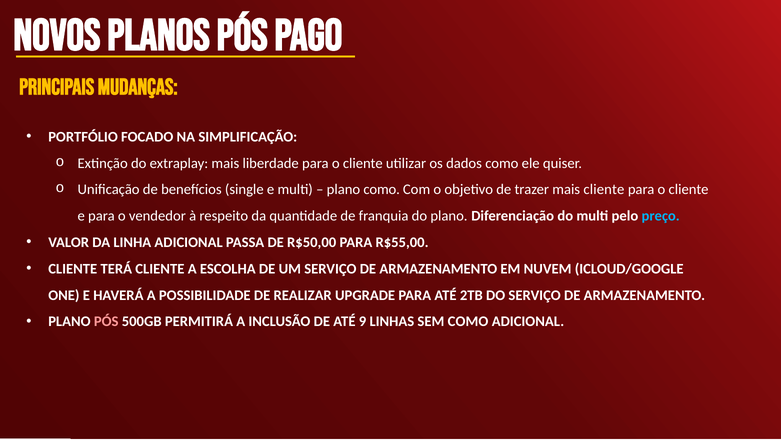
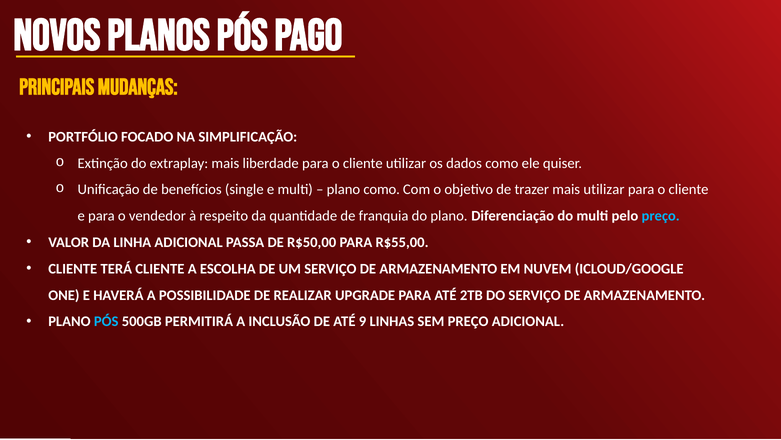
mais cliente: cliente -> utilizar
PÓS at (106, 321) colour: pink -> light blue
SEM COMO: COMO -> PREÇO
